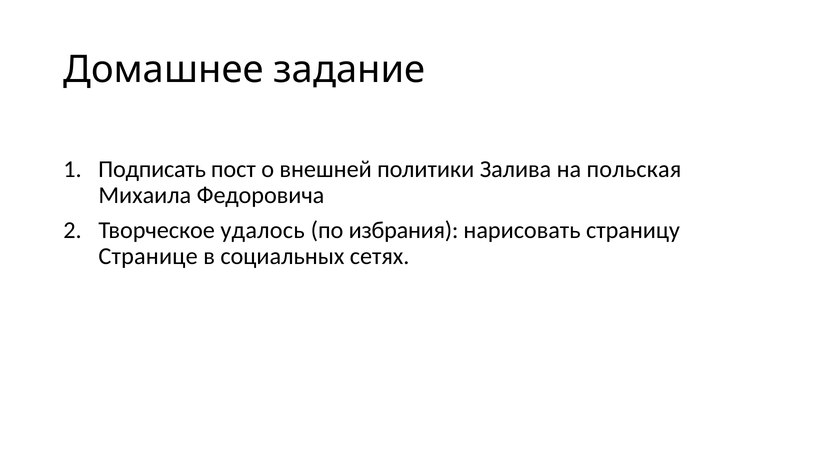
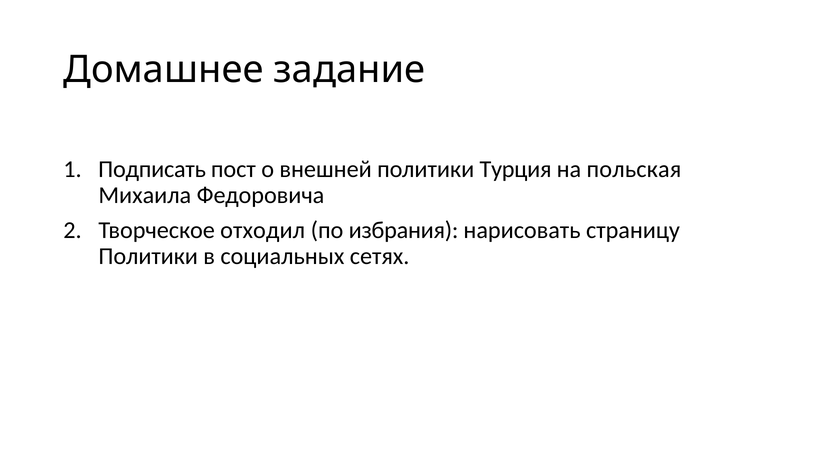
Залива: Залива -> Турция
удалось: удалось -> отходил
Странице at (148, 257): Странице -> Политики
